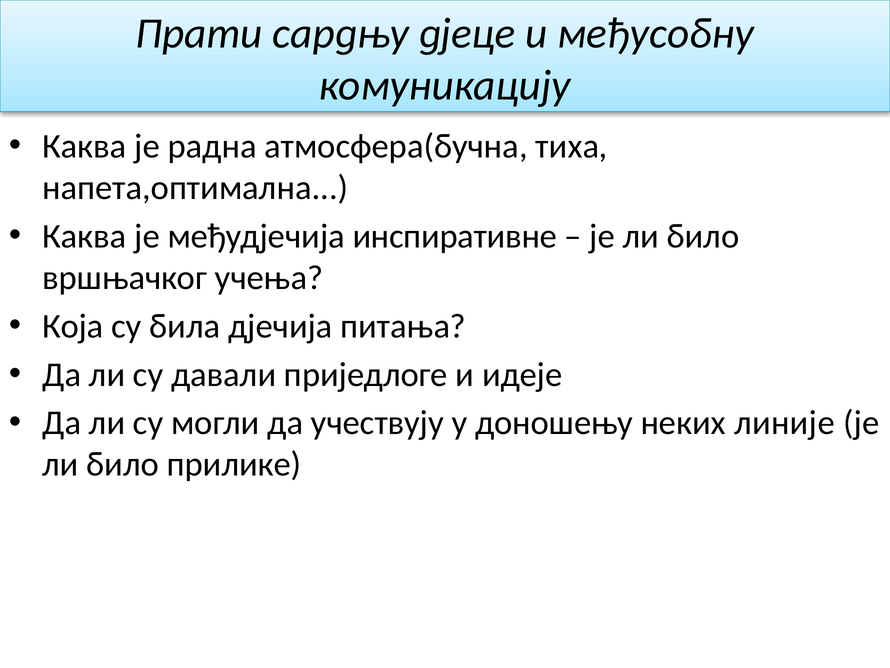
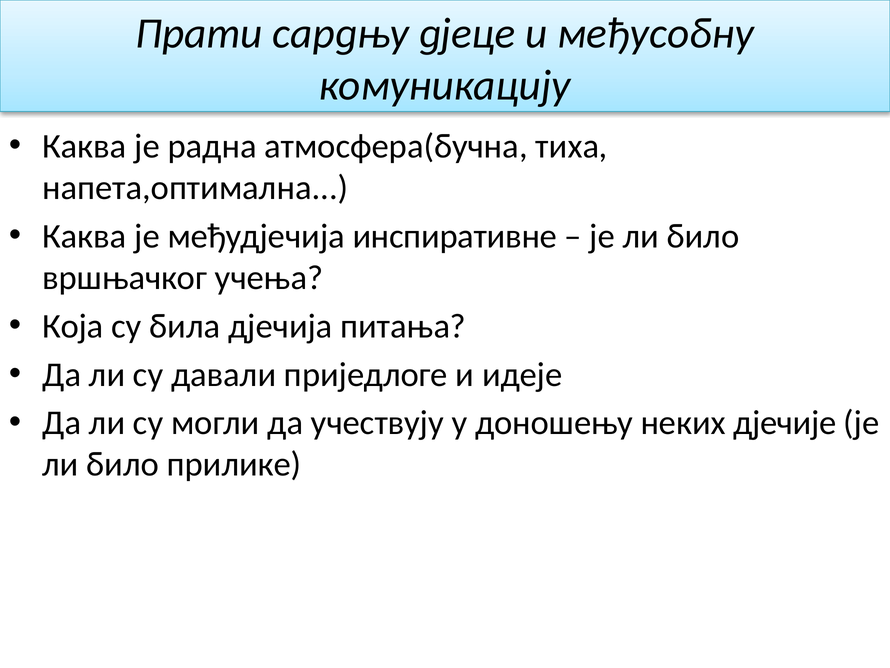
линије: линије -> дјечије
